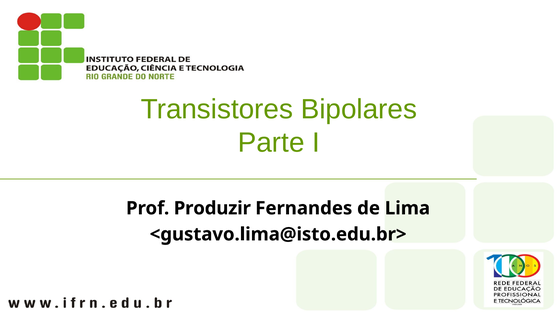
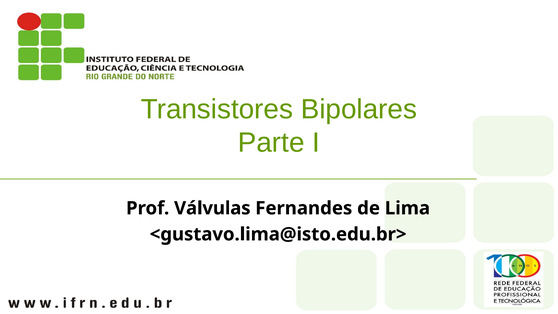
Produzir: Produzir -> Válvulas
